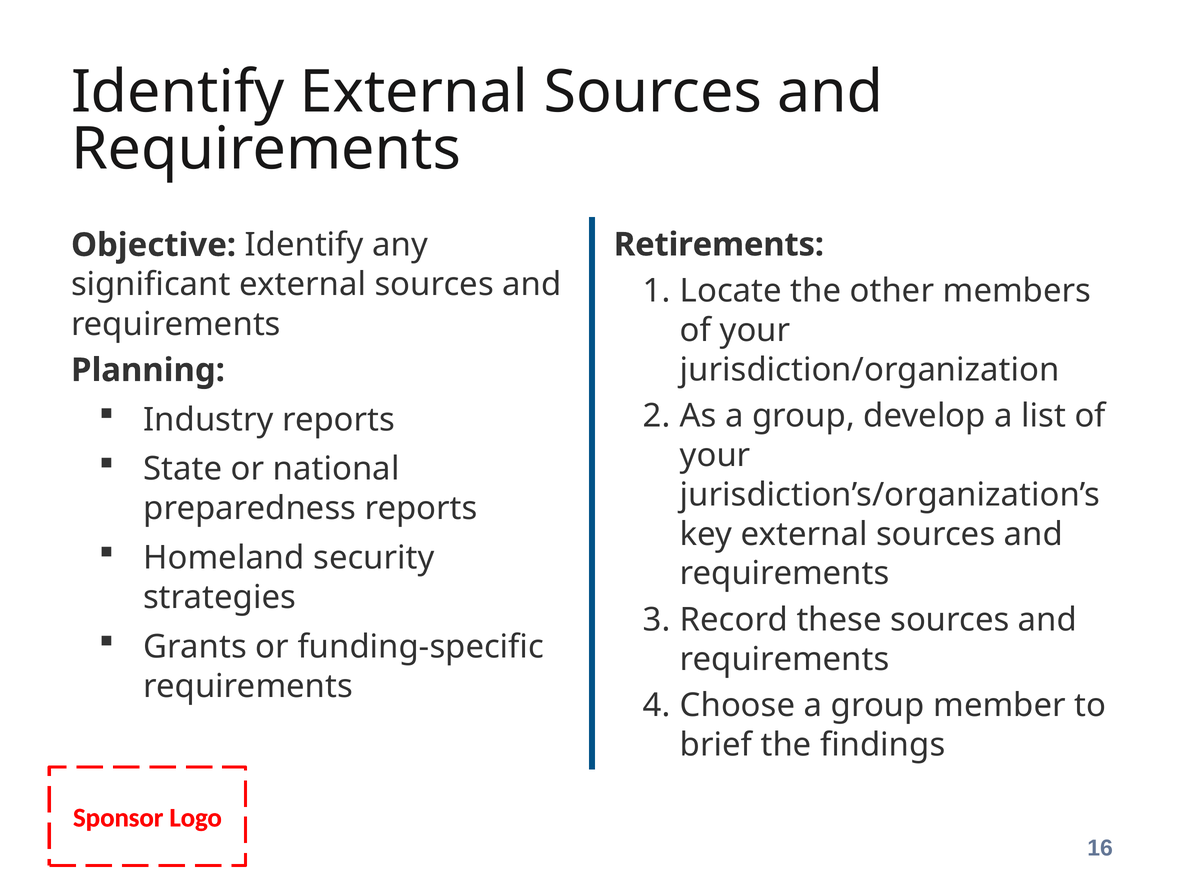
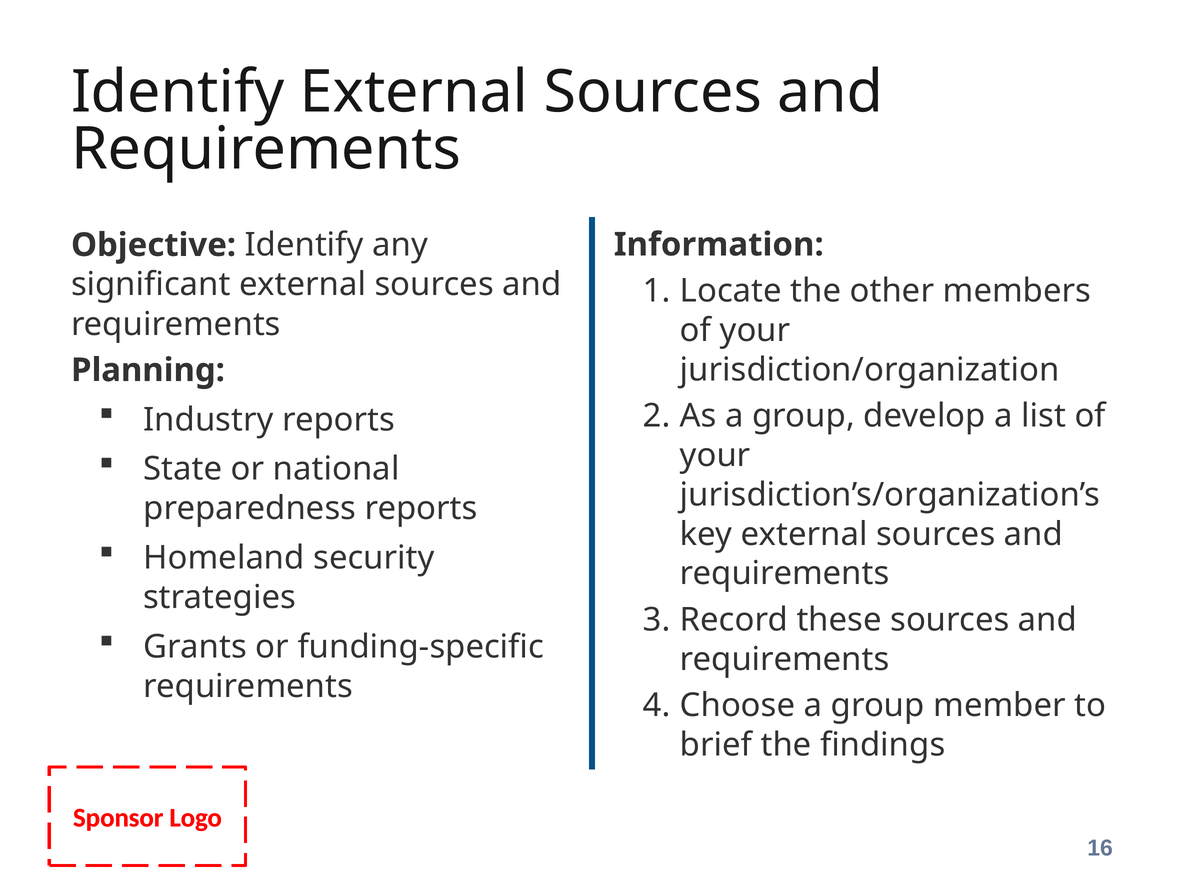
Retirements: Retirements -> Information
